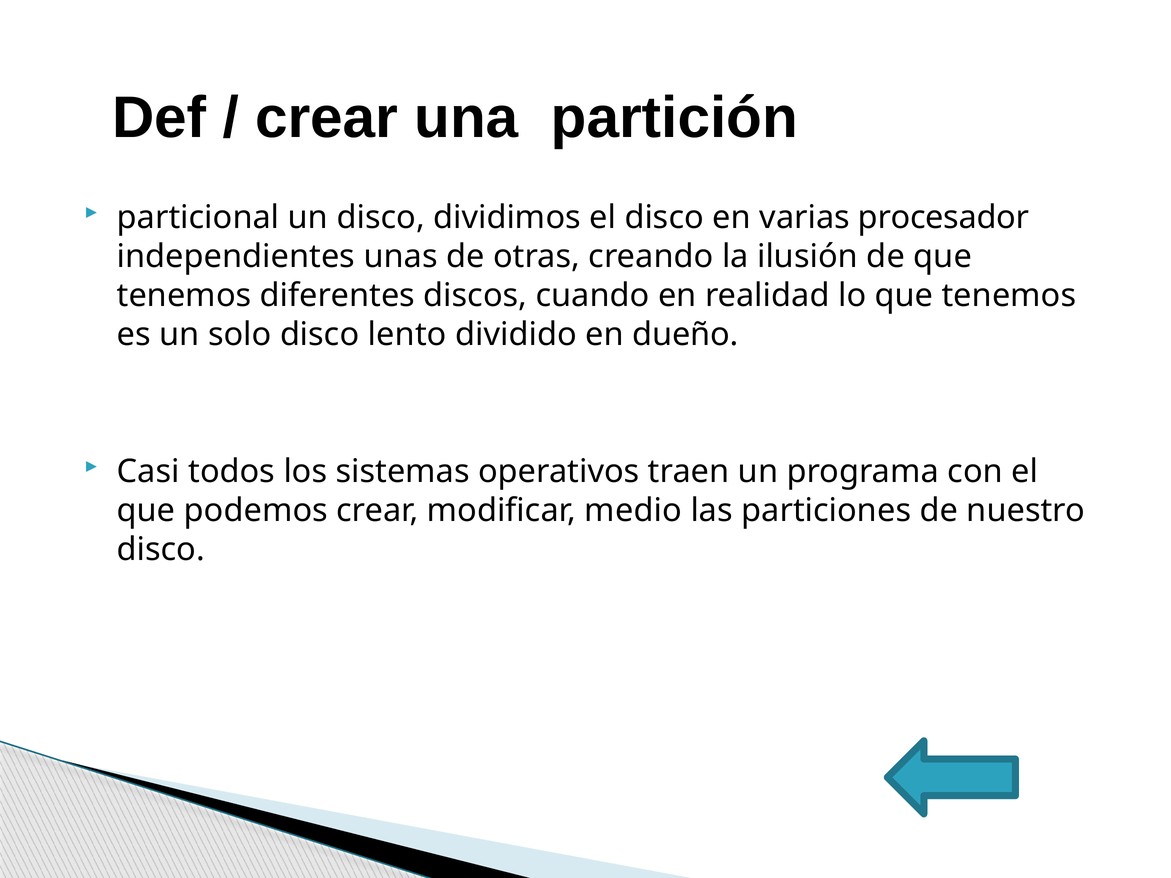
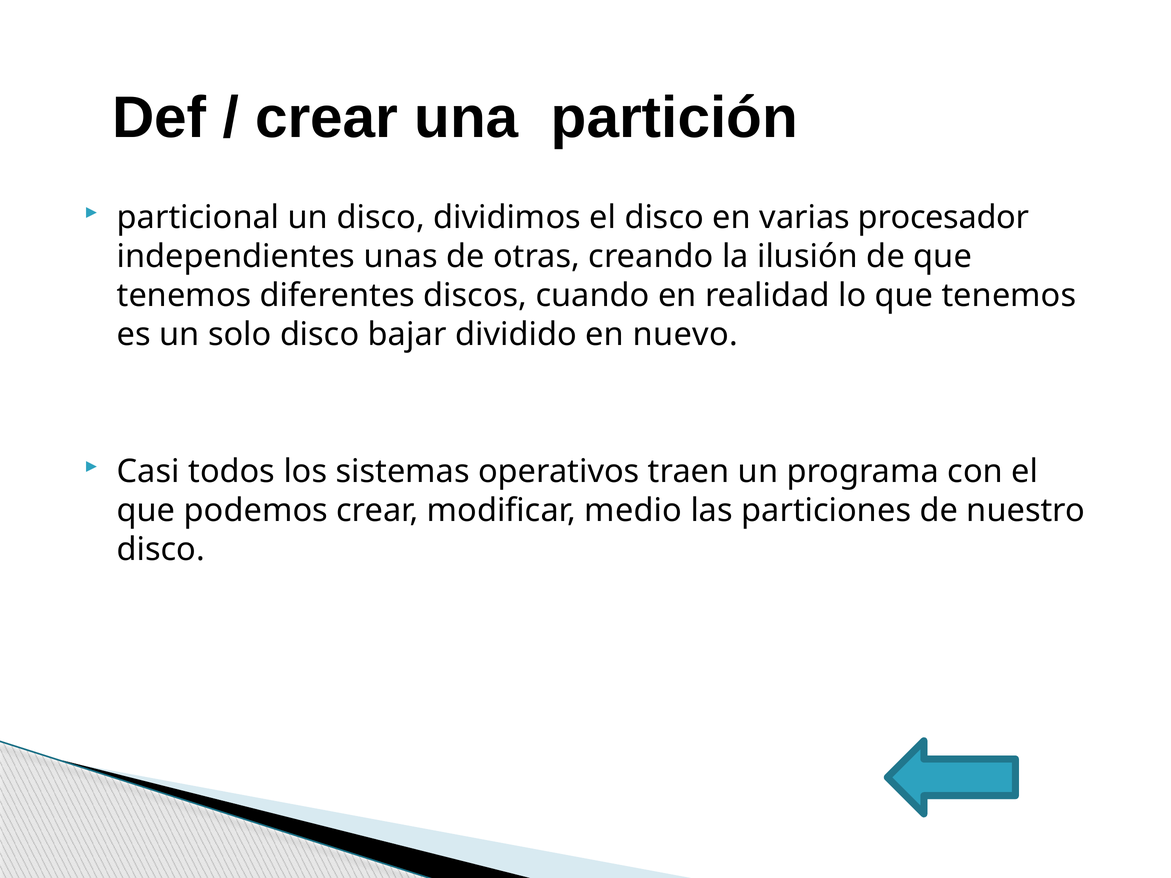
lento: lento -> bajar
dueño: dueño -> nuevo
